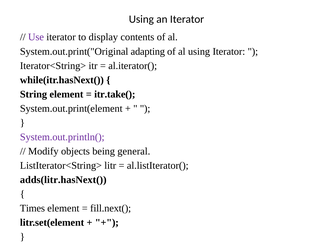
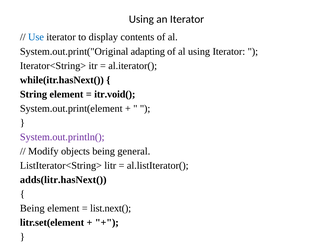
Use colour: purple -> blue
itr.take(: itr.take( -> itr.void(
Times at (32, 208): Times -> Being
fill.next(: fill.next( -> list.next(
